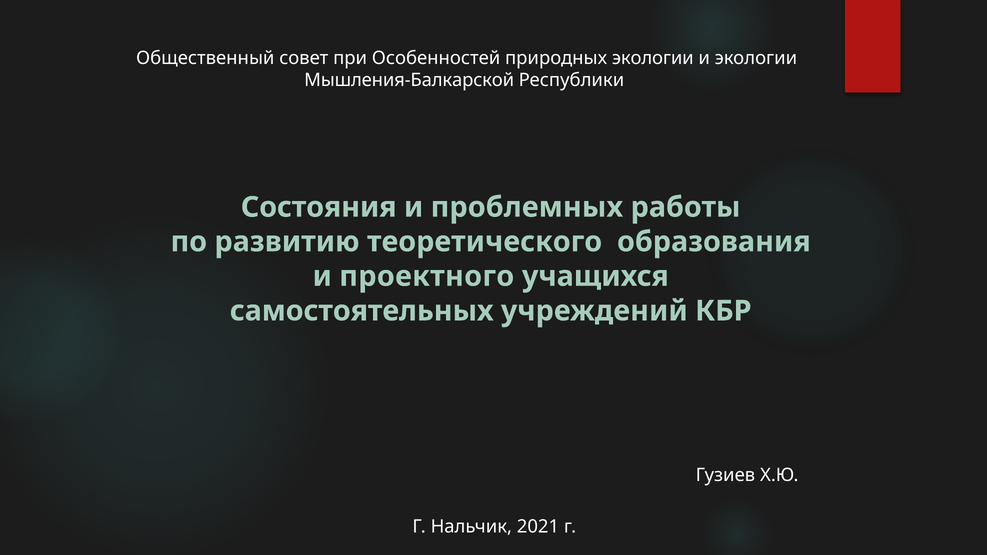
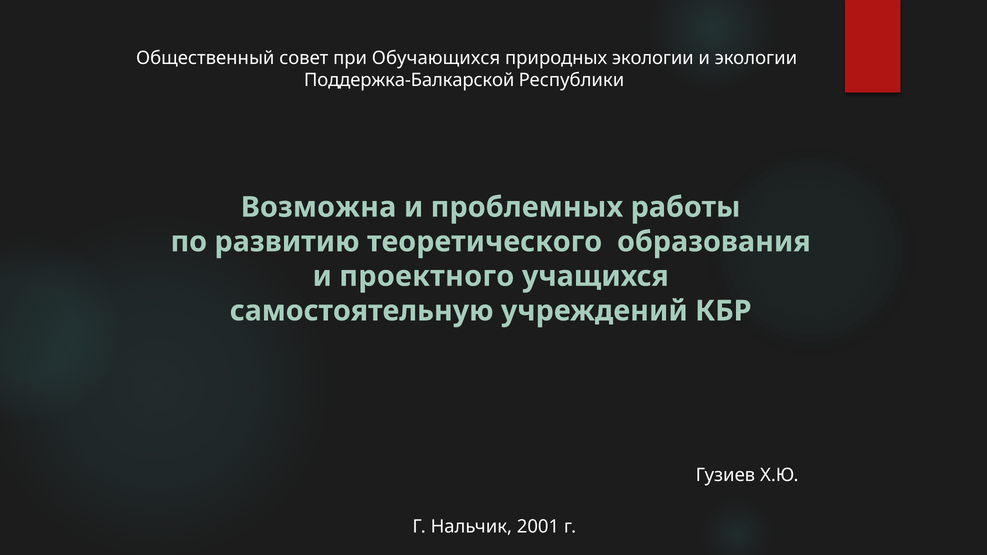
Особенностей: Особенностей -> Обучающихся
Мышления-Балкарской: Мышления-Балкарской -> Поддержка-Балкарской
Состояния: Состояния -> Возможна
самостоятельных: самостоятельных -> самостоятельную
2021: 2021 -> 2001
